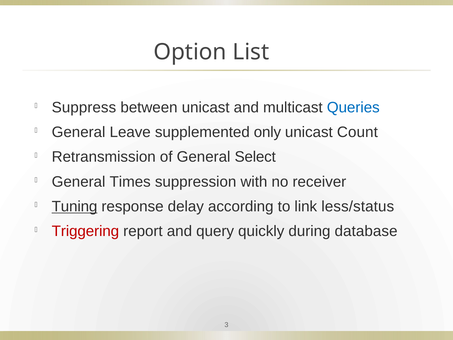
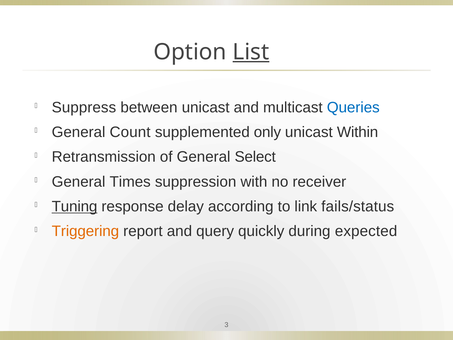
List underline: none -> present
Leave: Leave -> Count
Count: Count -> Within
less/status: less/status -> fails/status
Triggering colour: red -> orange
database: database -> expected
